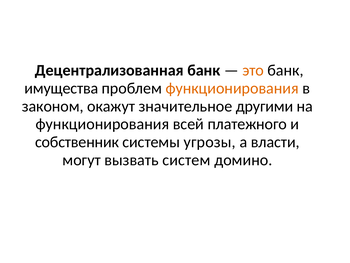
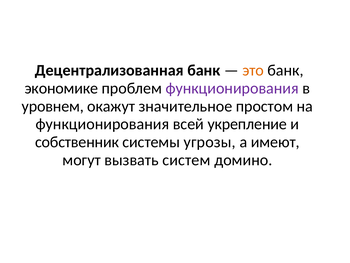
имущества: имущества -> экономике
функционирования at (232, 88) colour: orange -> purple
законом: законом -> уровнем
другими: другими -> простом
платежного: платежного -> укрепление
власти: власти -> имеют
